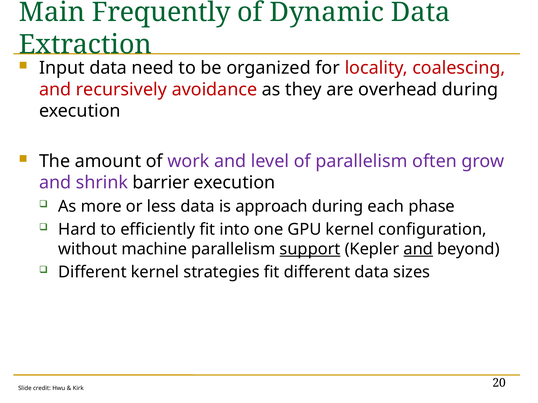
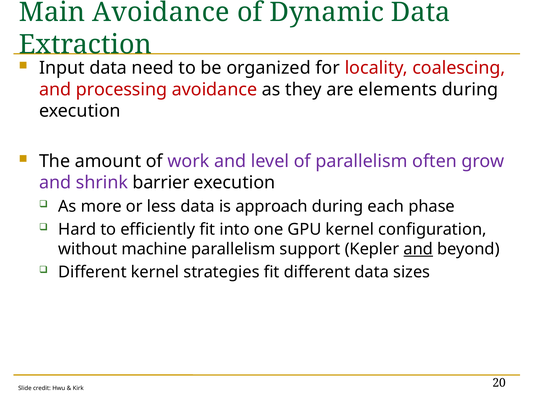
Main Frequently: Frequently -> Avoidance
recursively: recursively -> processing
overhead: overhead -> elements
support underline: present -> none
